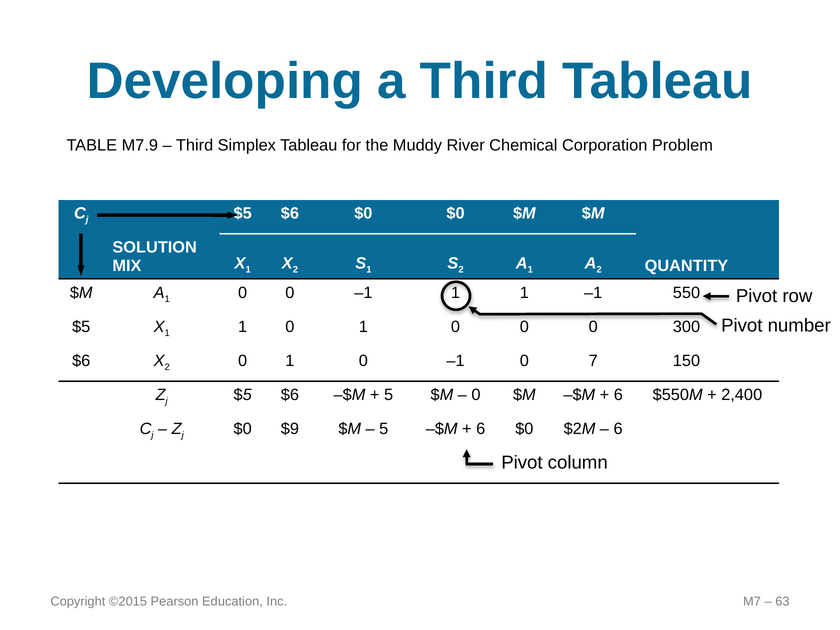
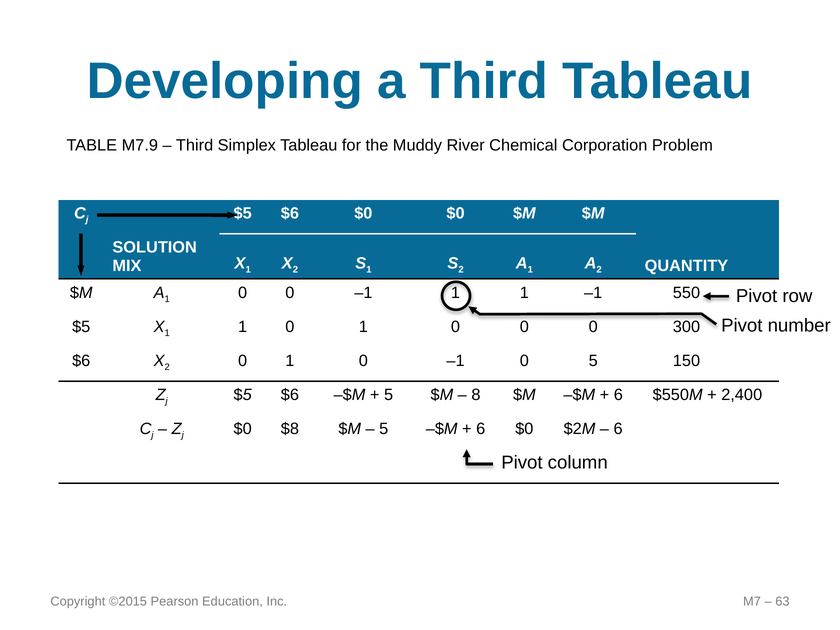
0 7: 7 -> 5
0 at (476, 395): 0 -> 8
$9: $9 -> $8
